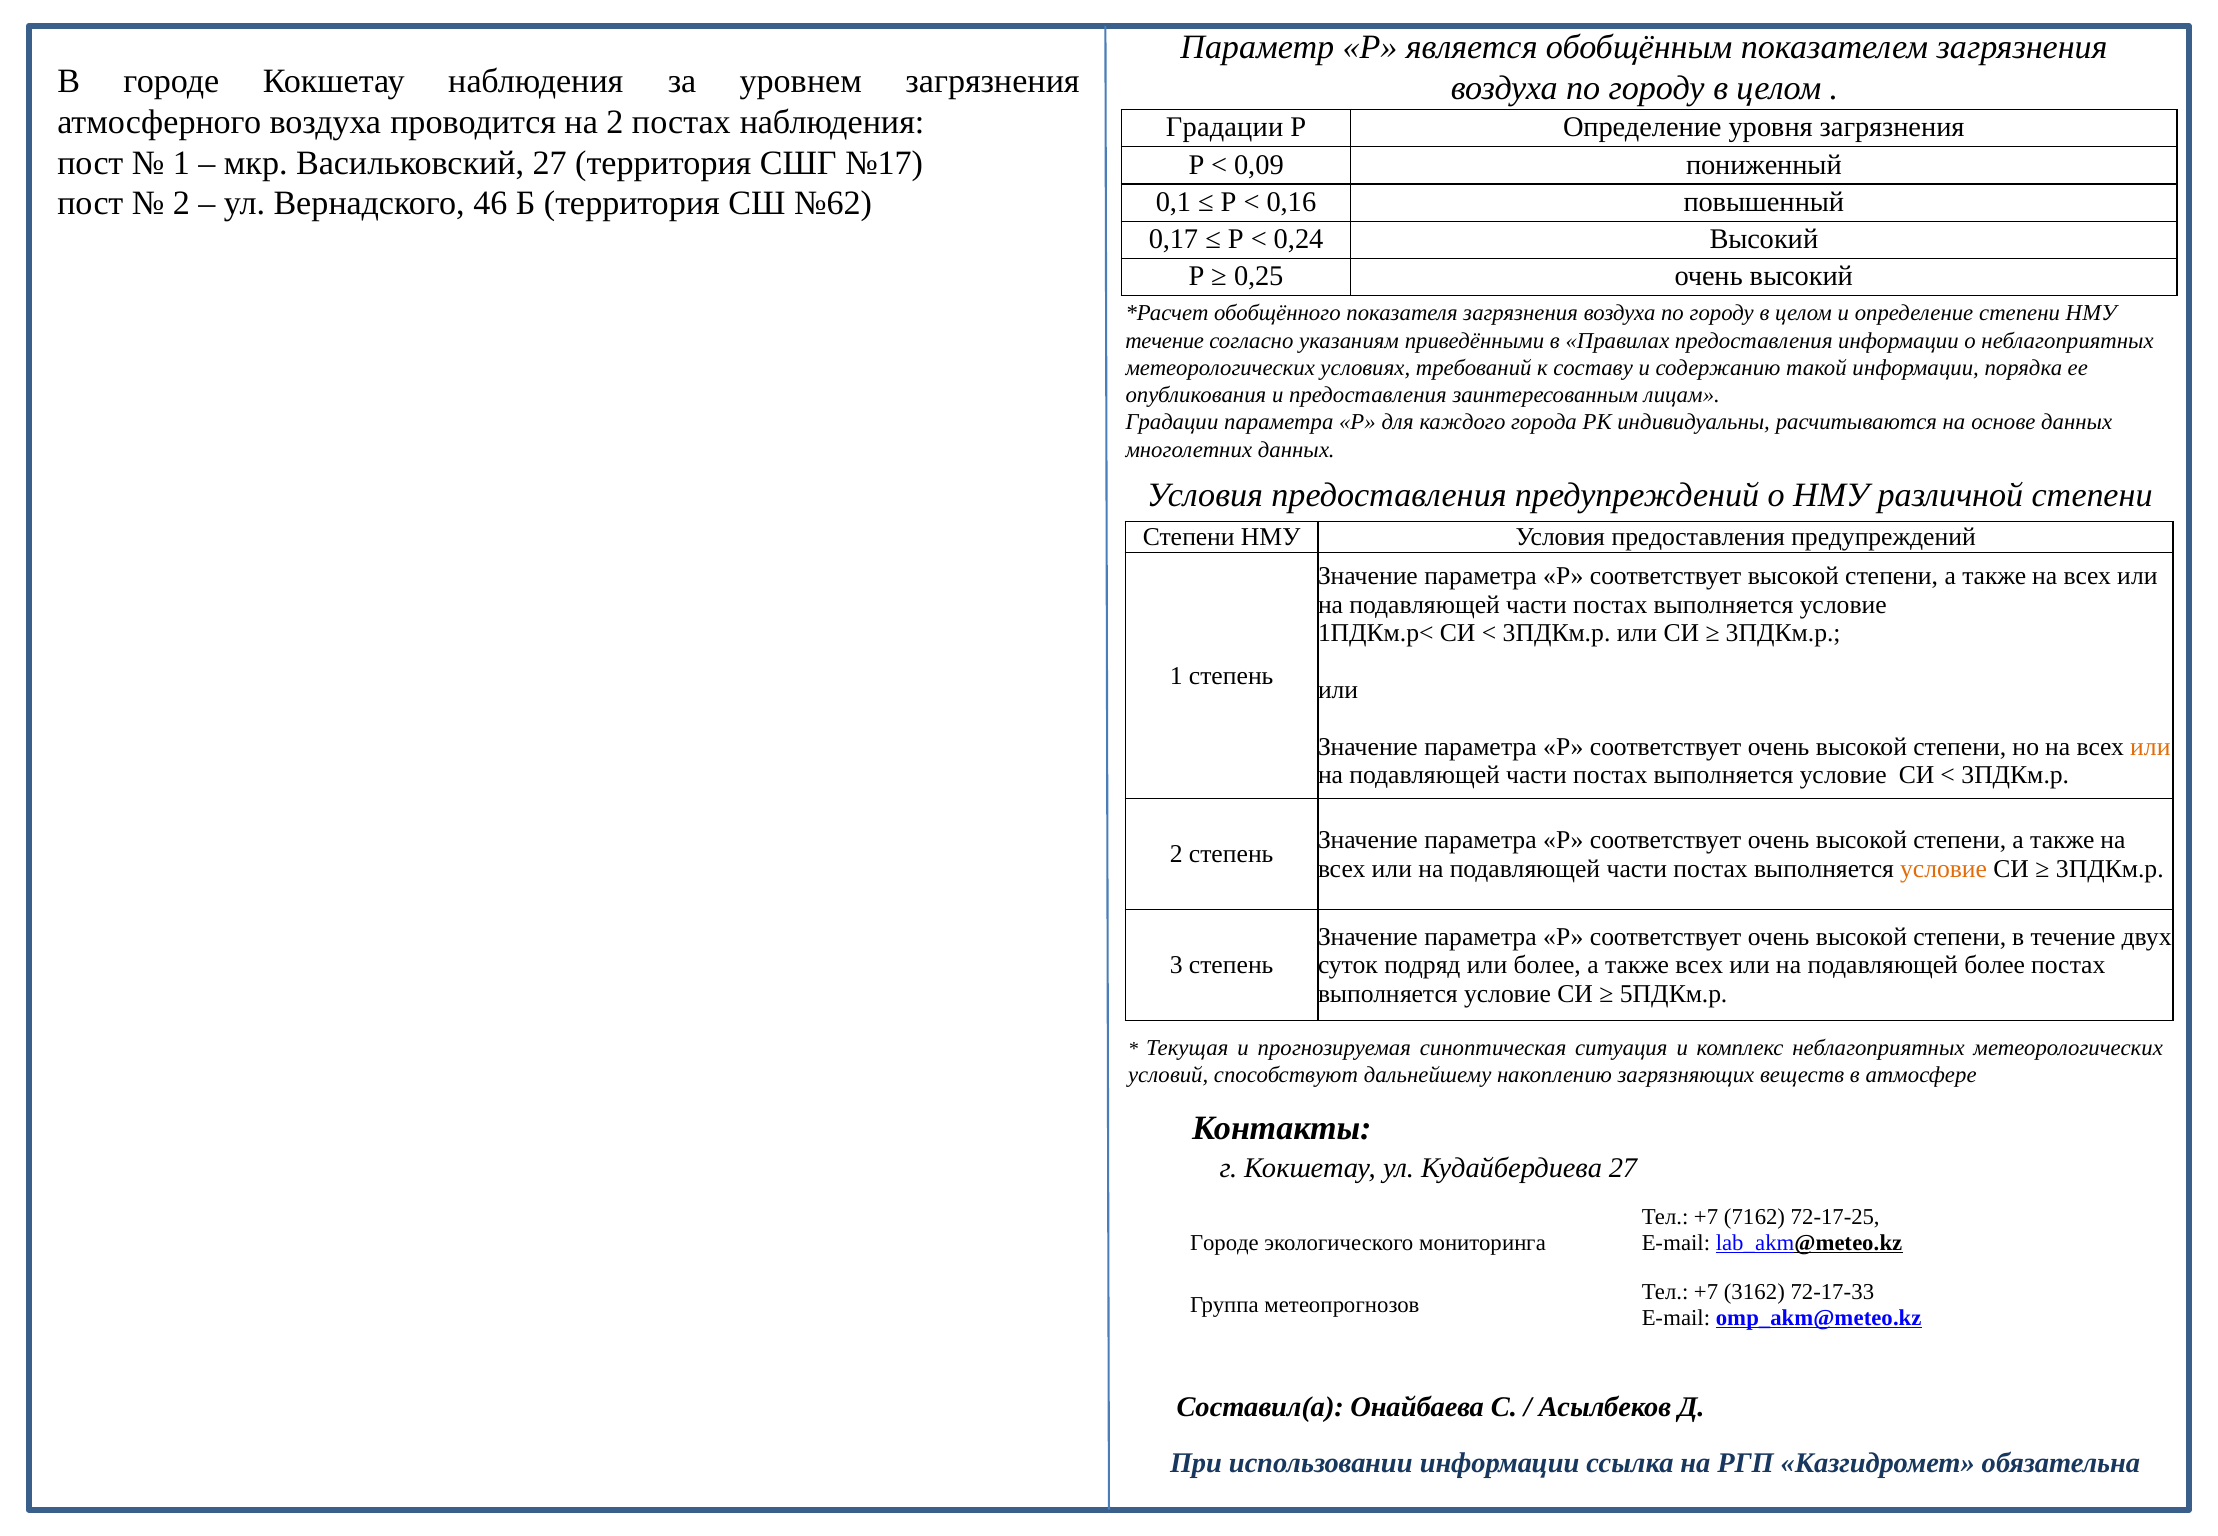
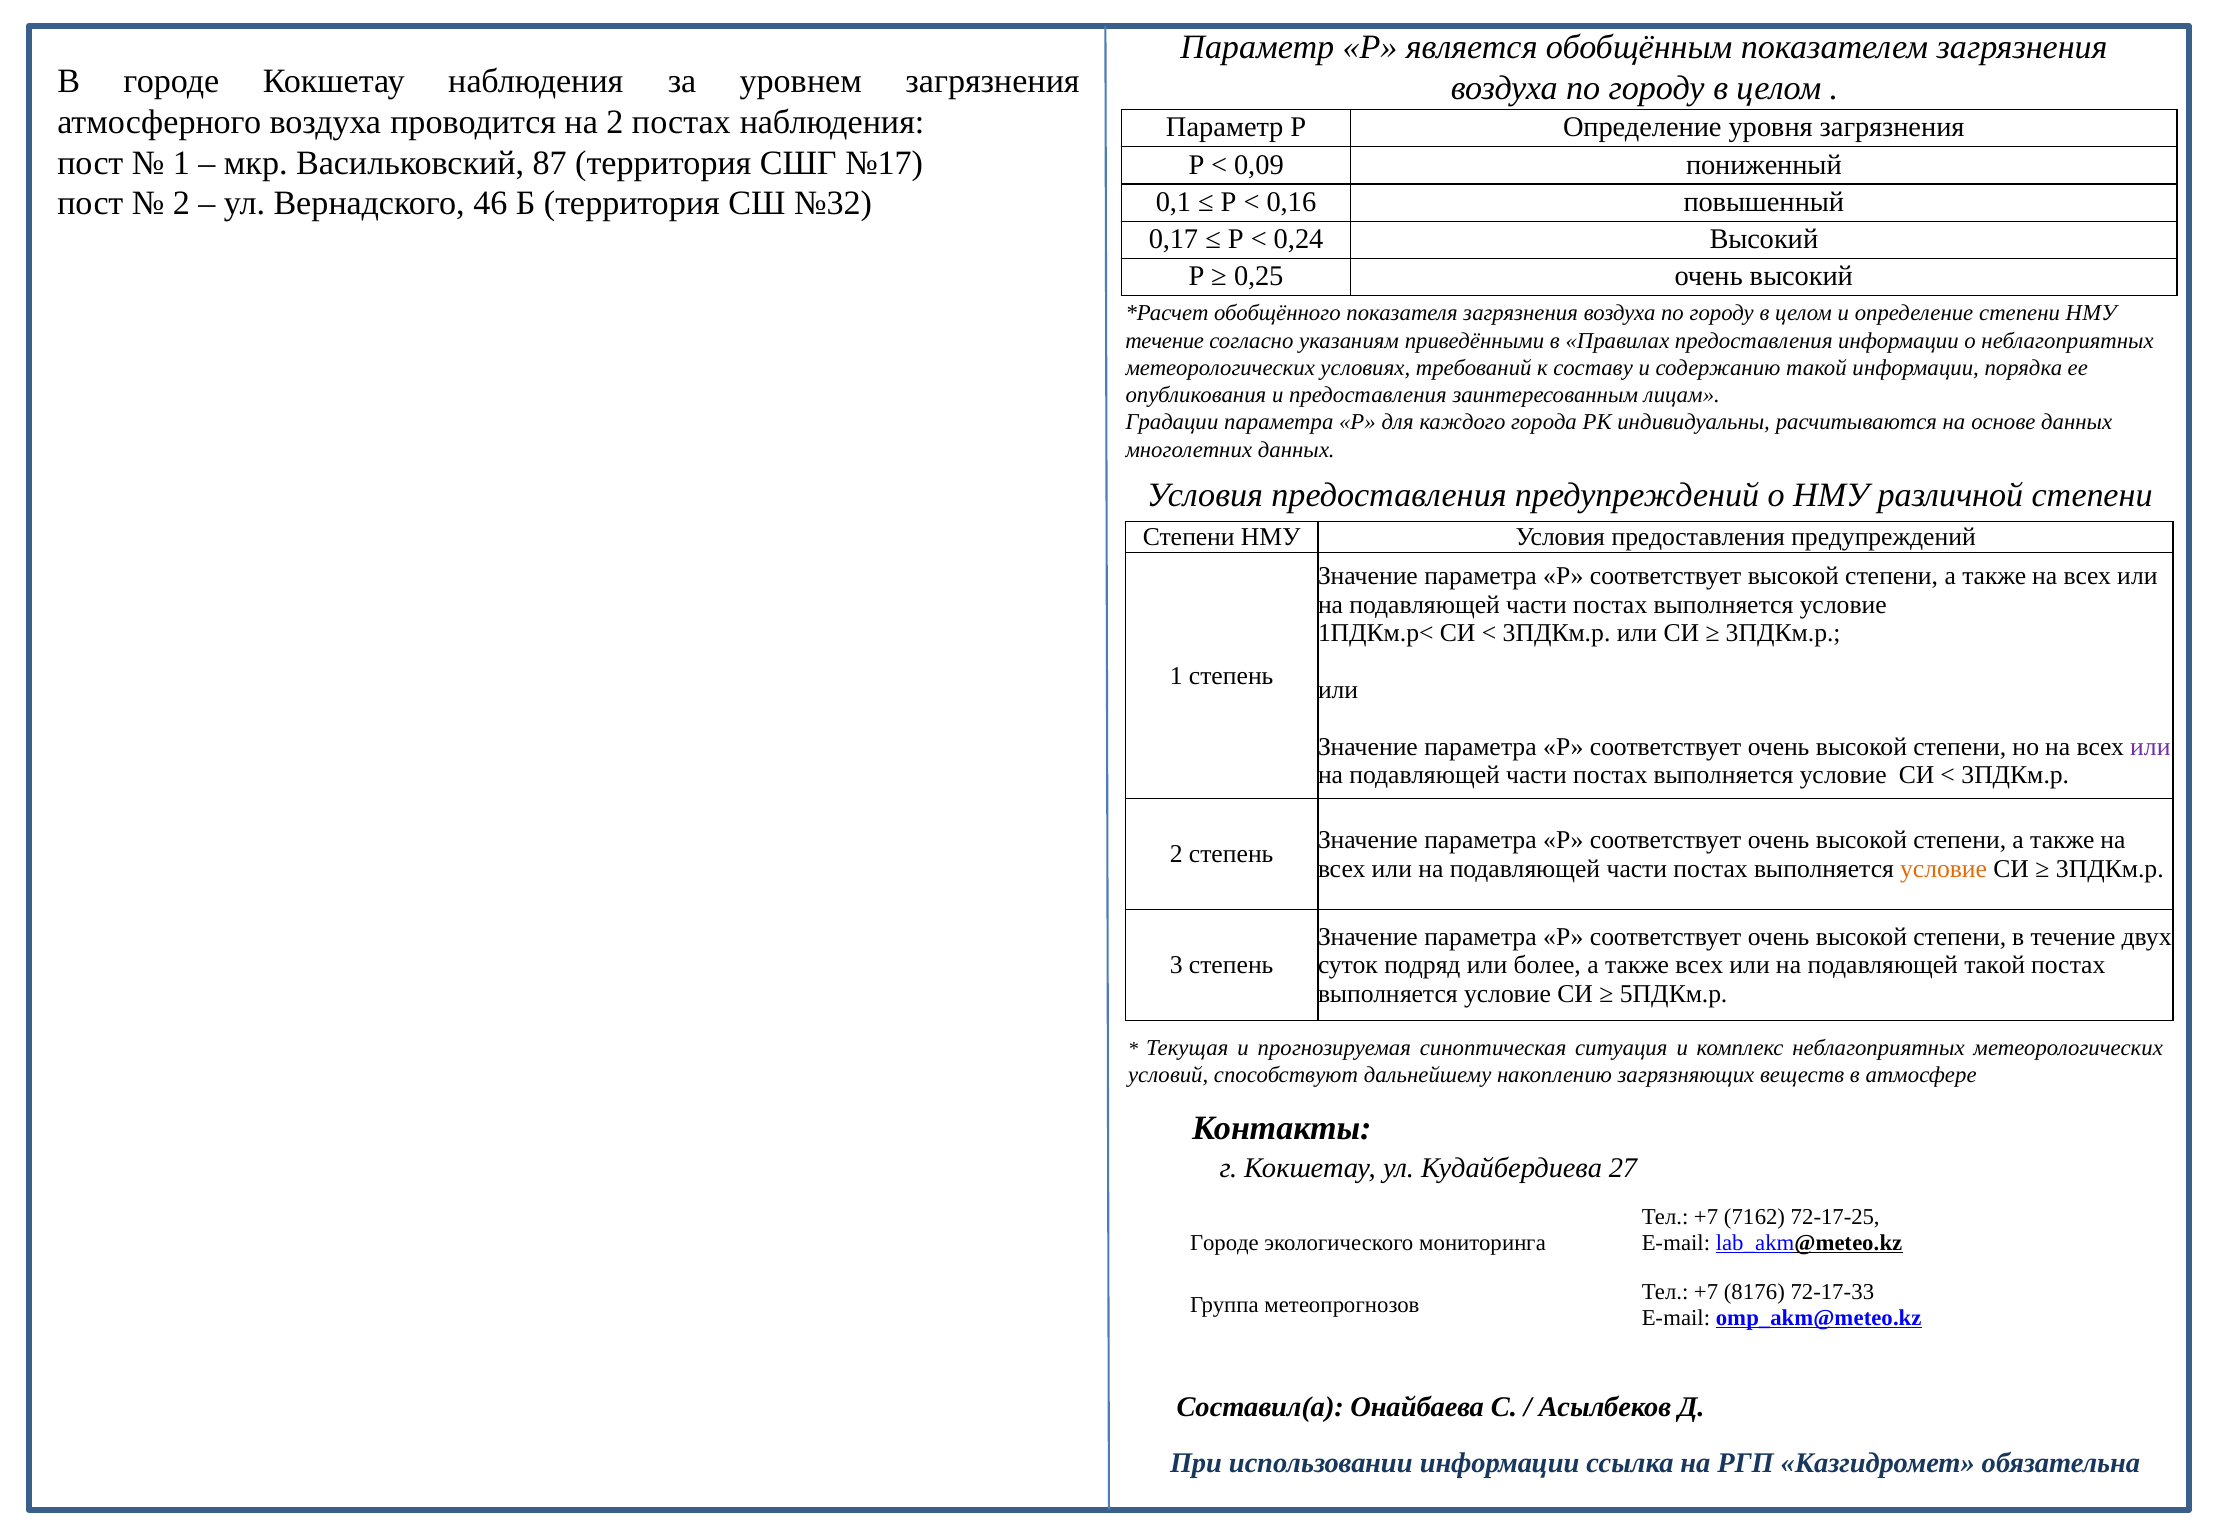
Градации at (1225, 127): Градации -> Параметр
Васильковский 27: 27 -> 87
№62: №62 -> №32
или at (2150, 746) colour: orange -> purple
подавляющей более: более -> такой
3162: 3162 -> 8176
